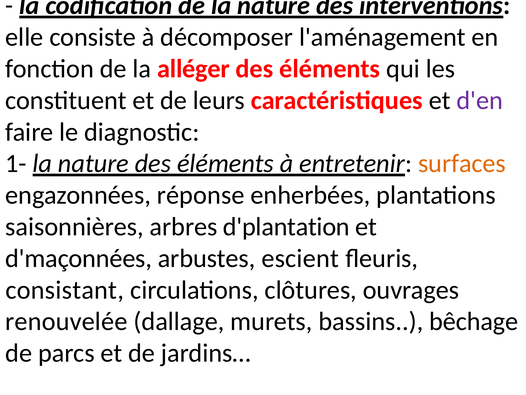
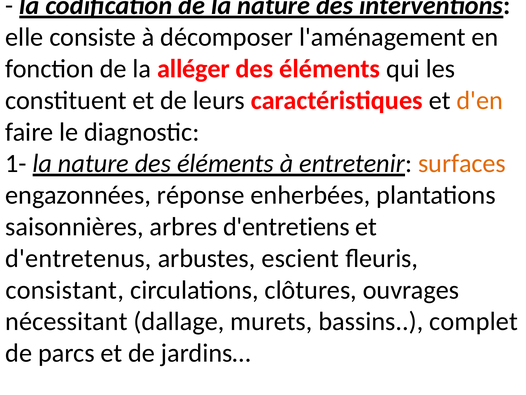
d'en colour: purple -> orange
d'plantation: d'plantation -> d'entretiens
d'maçonnées: d'maçonnées -> d'entretenus
renouvelée: renouvelée -> nécessitant
bêchage: bêchage -> complet
